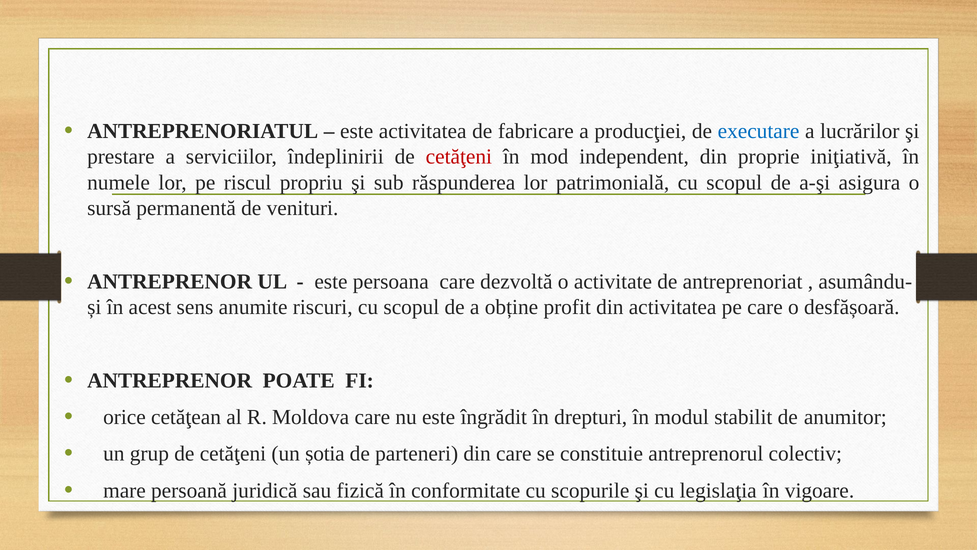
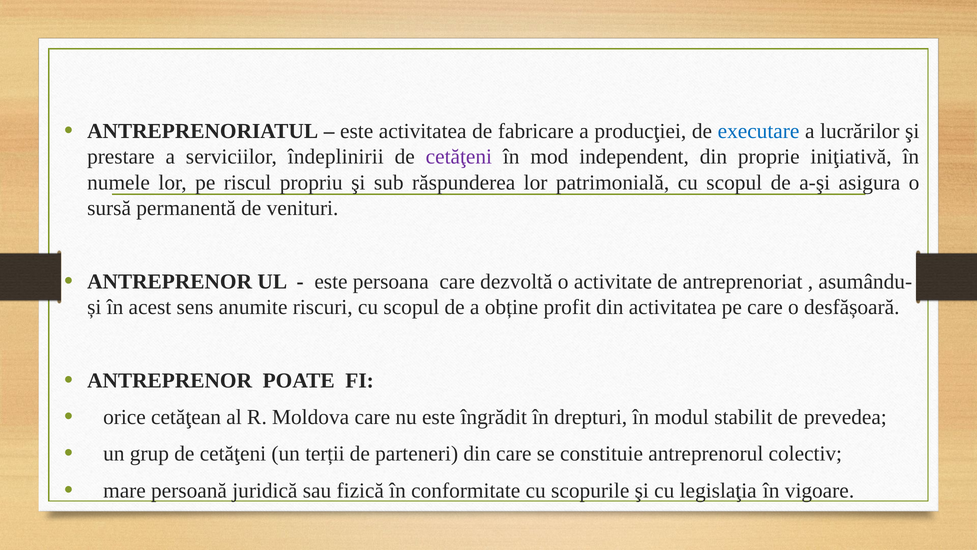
cetăţeni at (459, 157) colour: red -> purple
anumitor: anumitor -> prevedea
șotia: șotia -> terții
